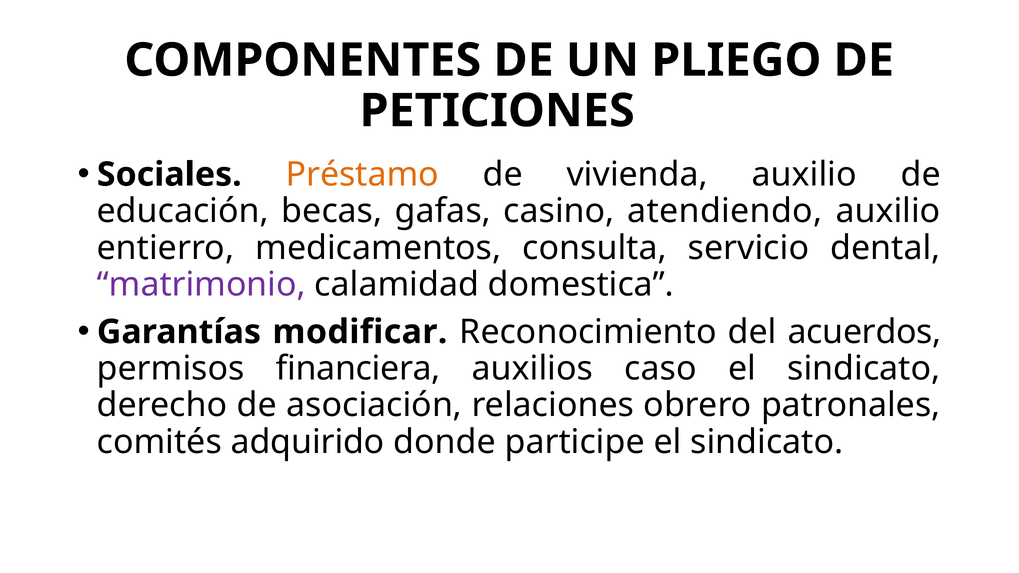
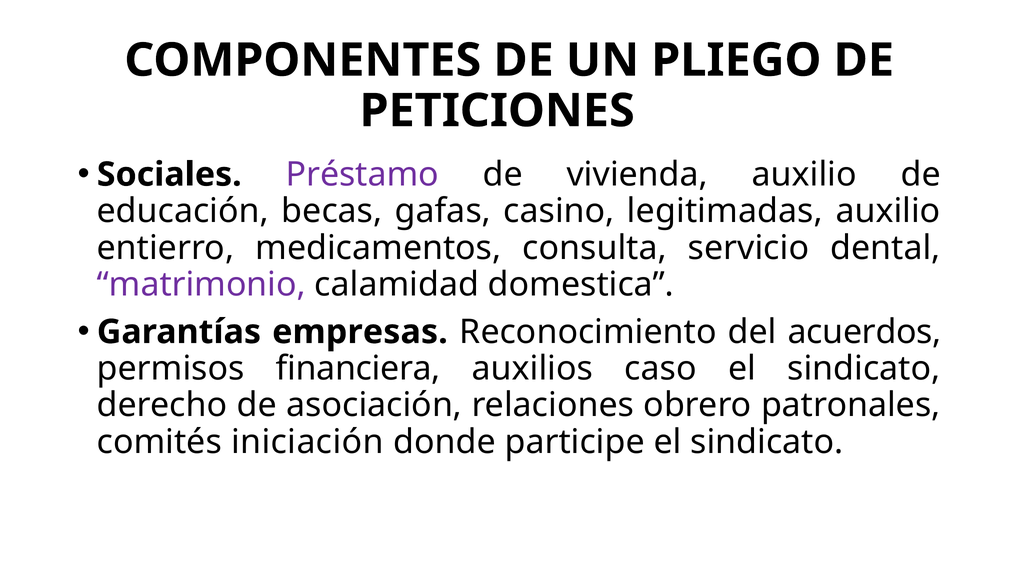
Préstamo colour: orange -> purple
atendiendo: atendiendo -> legitimadas
modificar: modificar -> empresas
adquirido: adquirido -> iniciación
